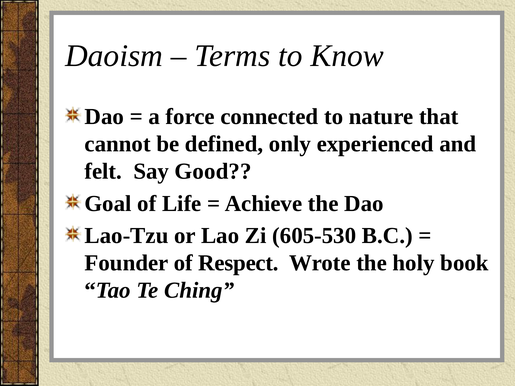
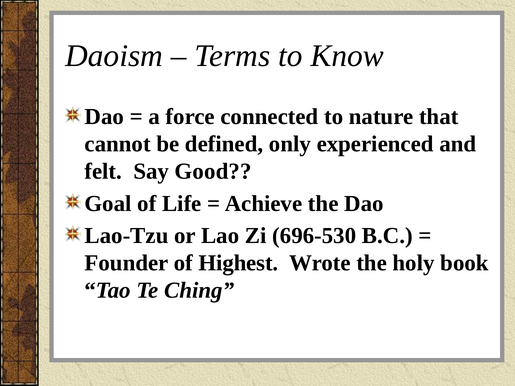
605-530: 605-530 -> 696-530
Respect: Respect -> Highest
